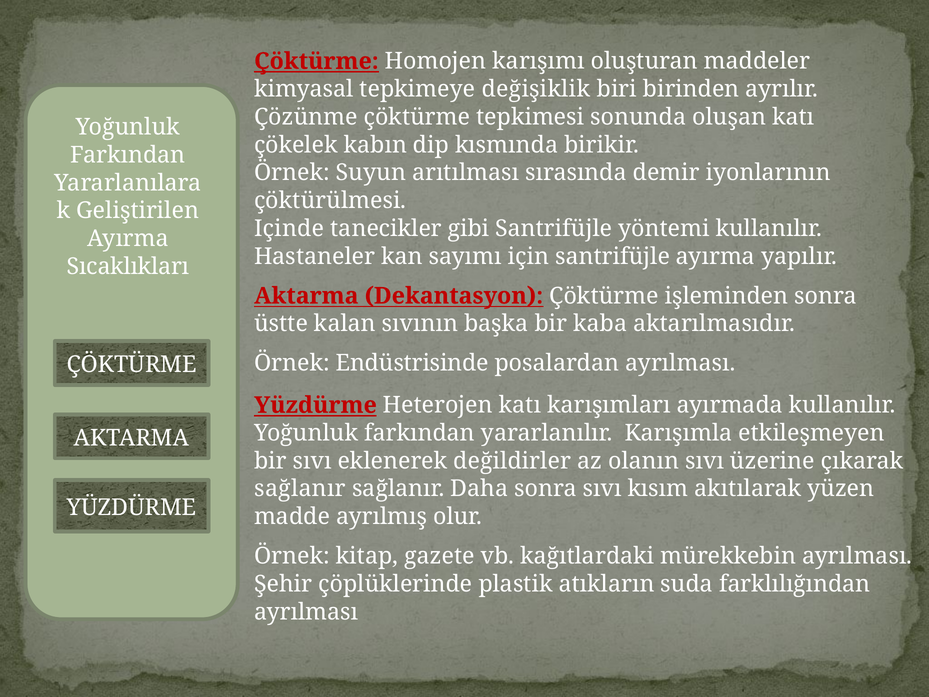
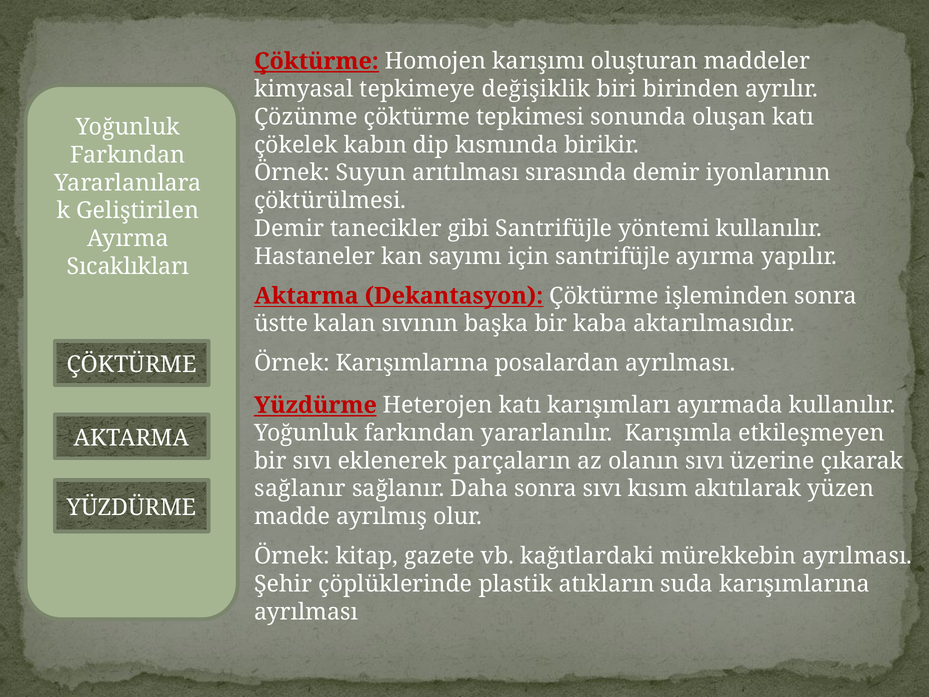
Içinde at (289, 228): Içinde -> Demir
Örnek Endüstrisinde: Endüstrisinde -> Karışımlarına
değildirler: değildirler -> parçaların
suda farklılığından: farklılığından -> karışımlarına
